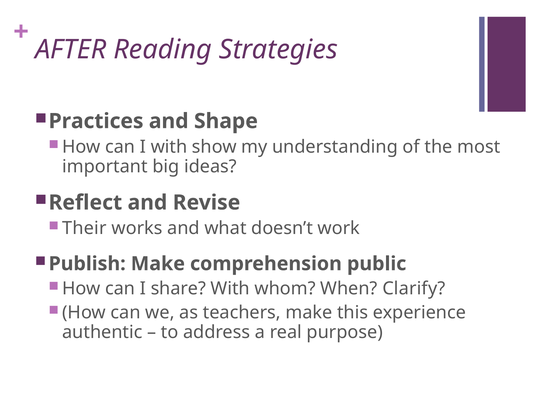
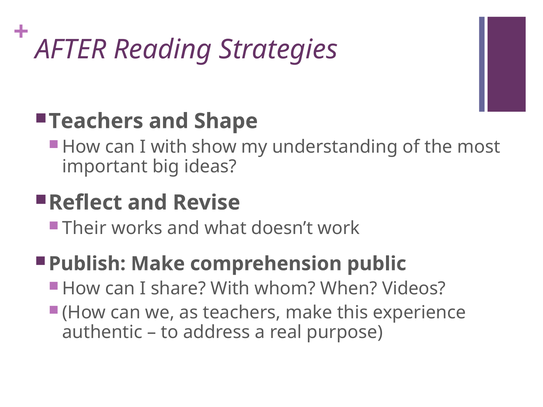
Practices at (96, 121): Practices -> Teachers
Clarify: Clarify -> Videos
